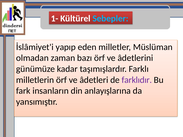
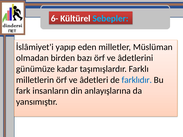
1-: 1- -> 6-
zaman: zaman -> birden
farklıdır colour: purple -> blue
